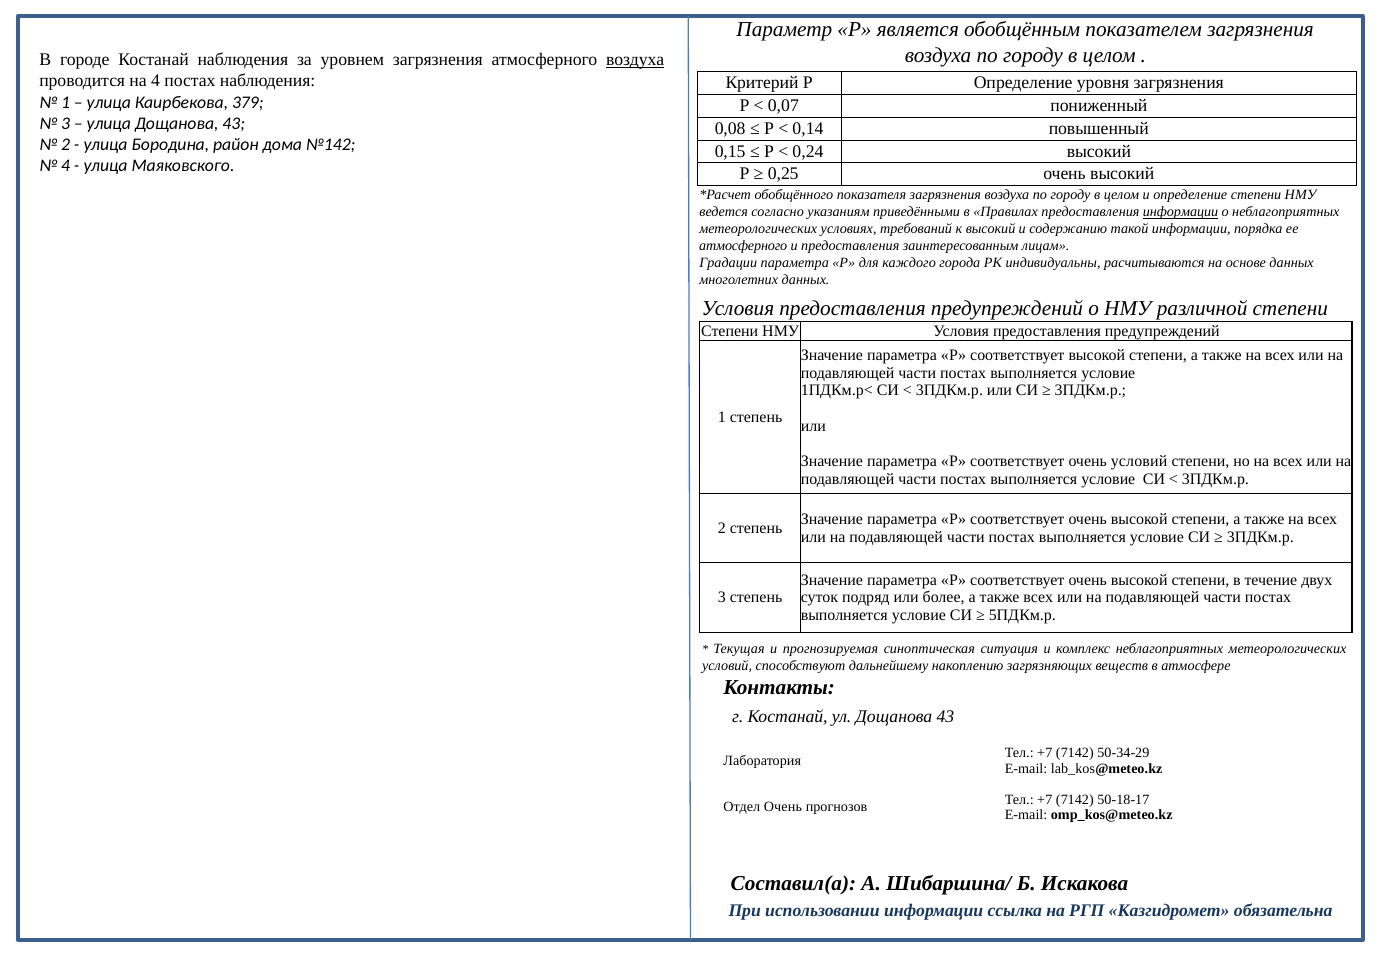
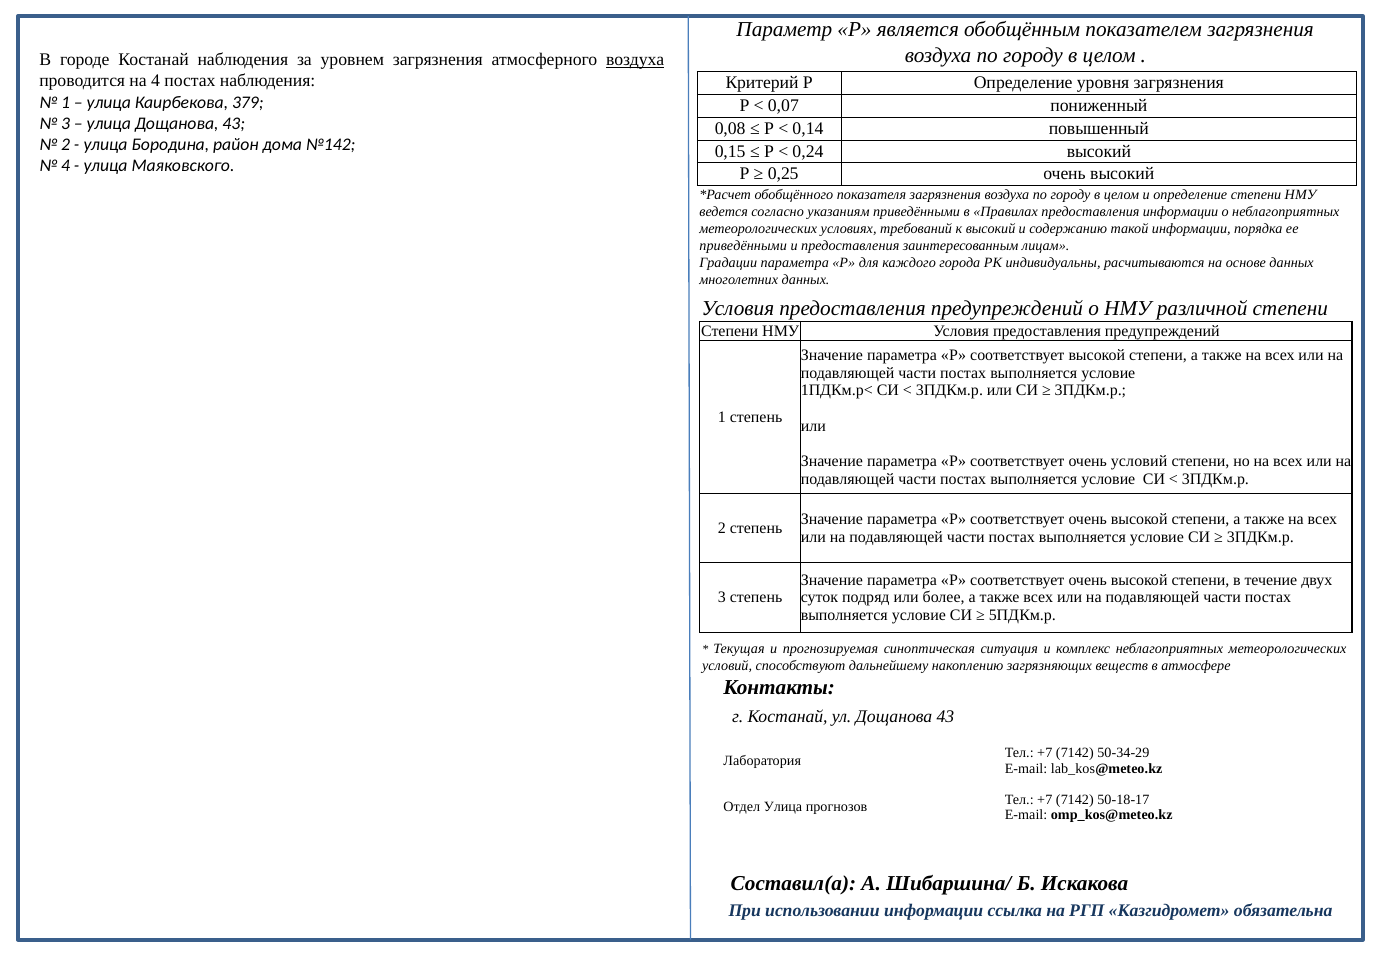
информации at (1181, 212) underline: present -> none
атмосферного at (743, 246): атмосферного -> приведёнными
Отдел Очень: Очень -> Улица
